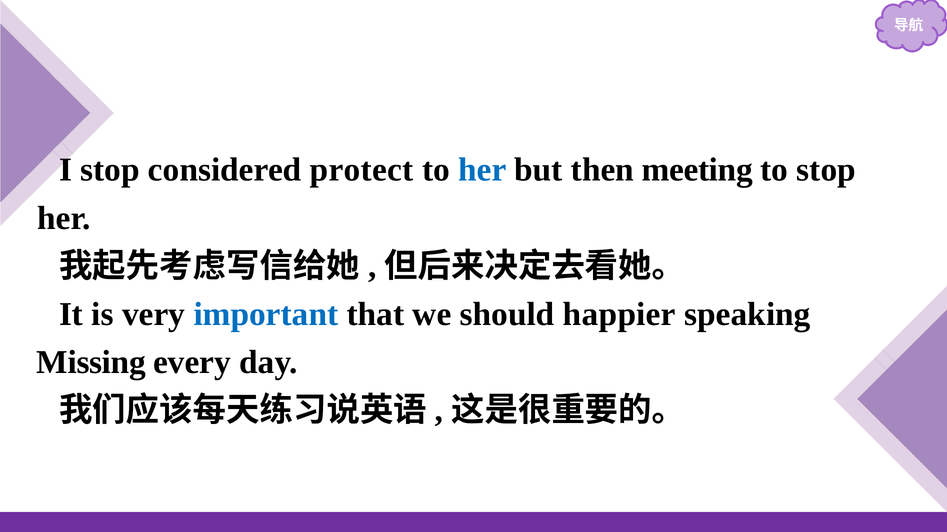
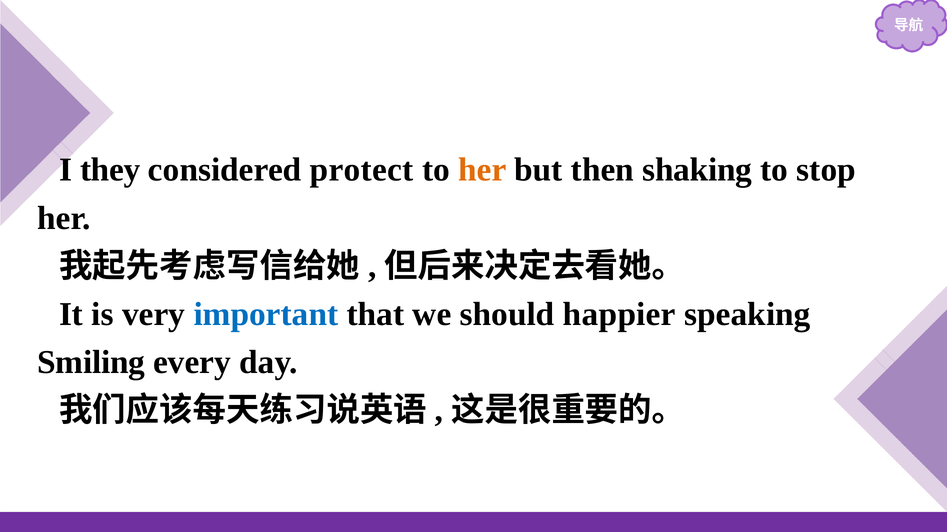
I stop: stop -> they
her at (482, 170) colour: blue -> orange
meeting: meeting -> shaking
Missing: Missing -> Smiling
